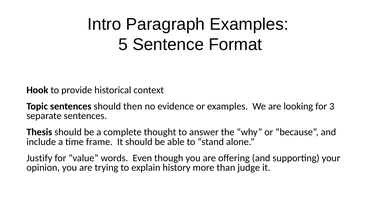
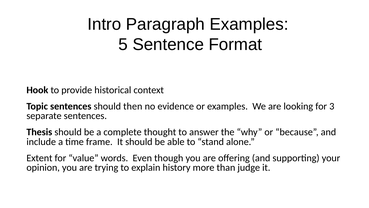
Justify: Justify -> Extent
